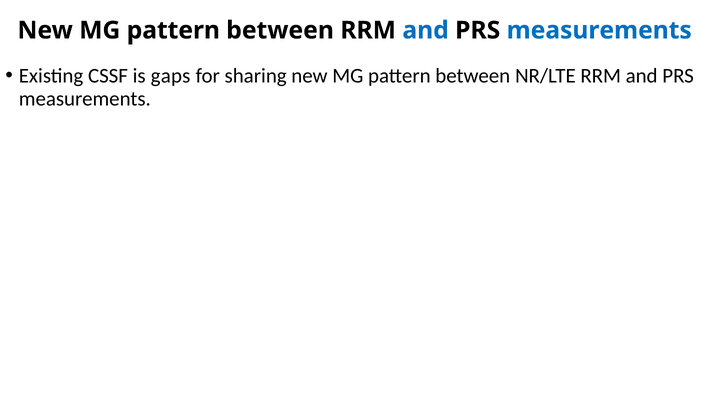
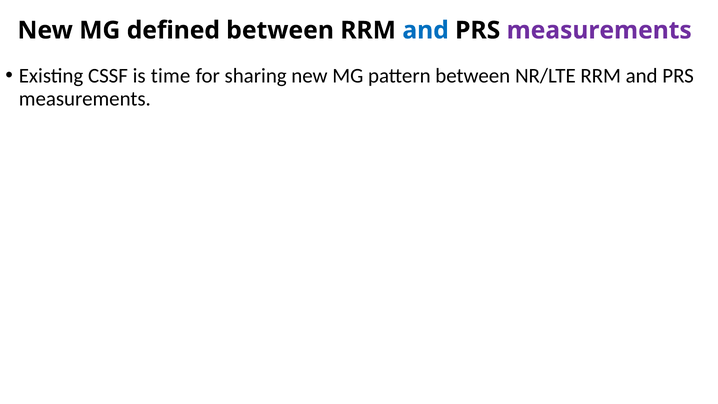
pattern at (173, 30): pattern -> defined
measurements at (599, 30) colour: blue -> purple
gaps: gaps -> time
